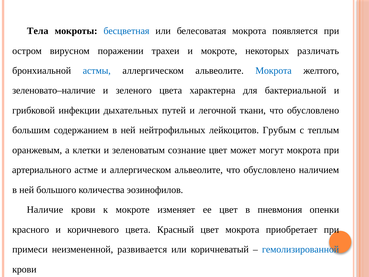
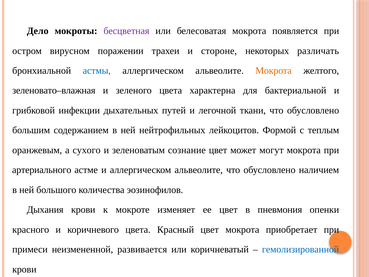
Тела: Тела -> Дело
бесцветная colour: blue -> purple
и мокроте: мокроте -> стороне
Мокрота at (274, 71) colour: blue -> orange
зеленовато–наличие: зеленовато–наличие -> зеленовато–влажная
Грубым: Грубым -> Формой
клетки: клетки -> сухого
Наличие: Наличие -> Дыхания
